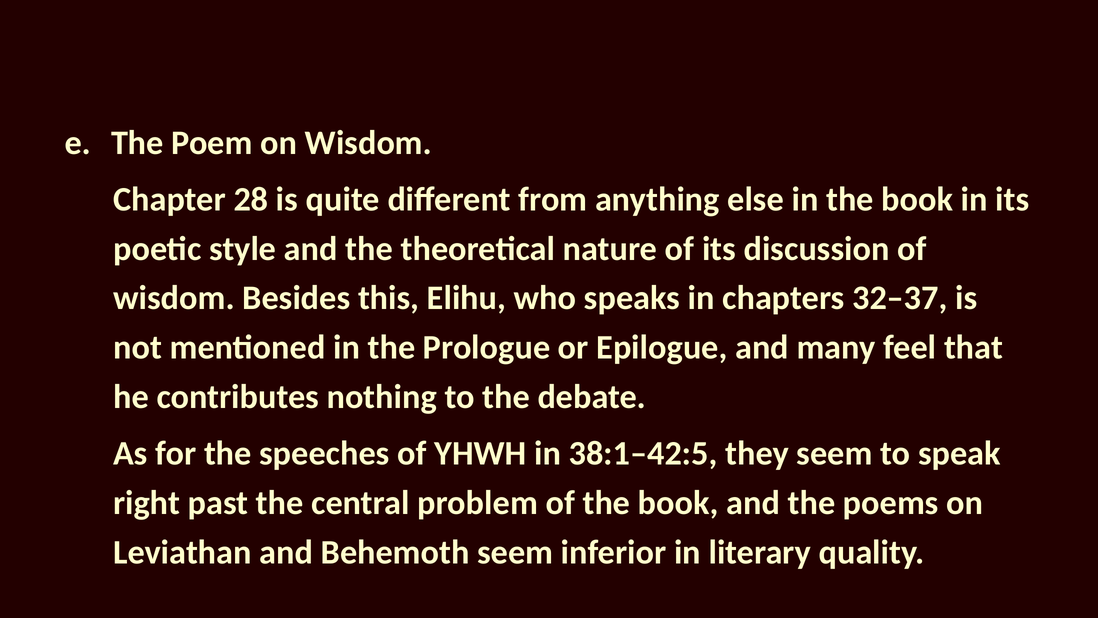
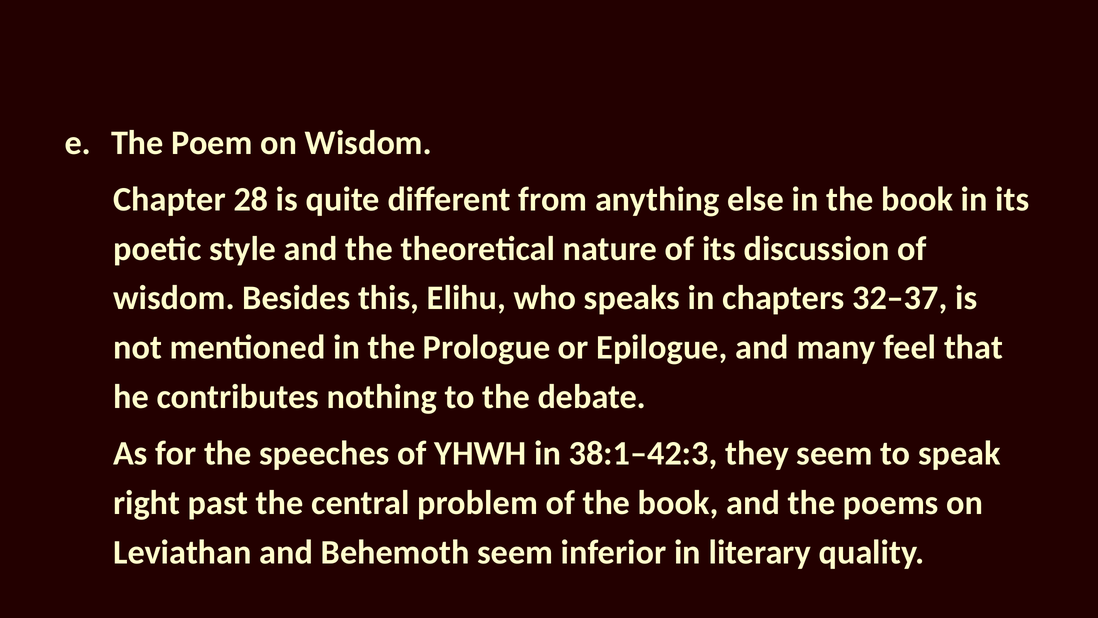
38:1–42:5: 38:1–42:5 -> 38:1–42:3
